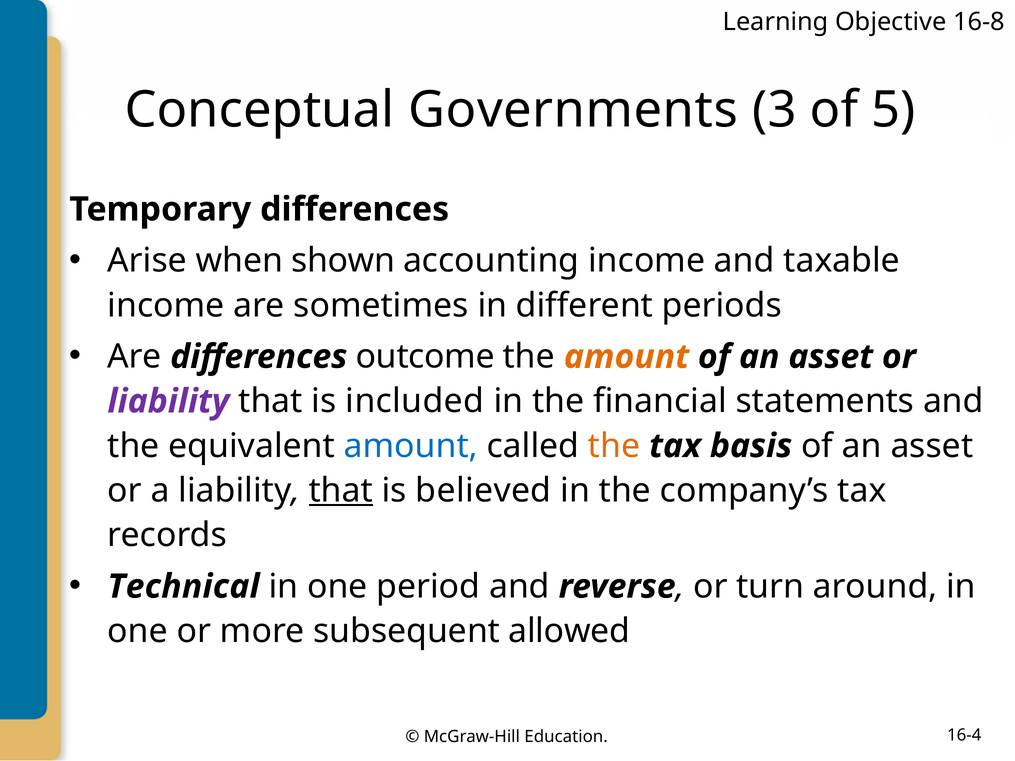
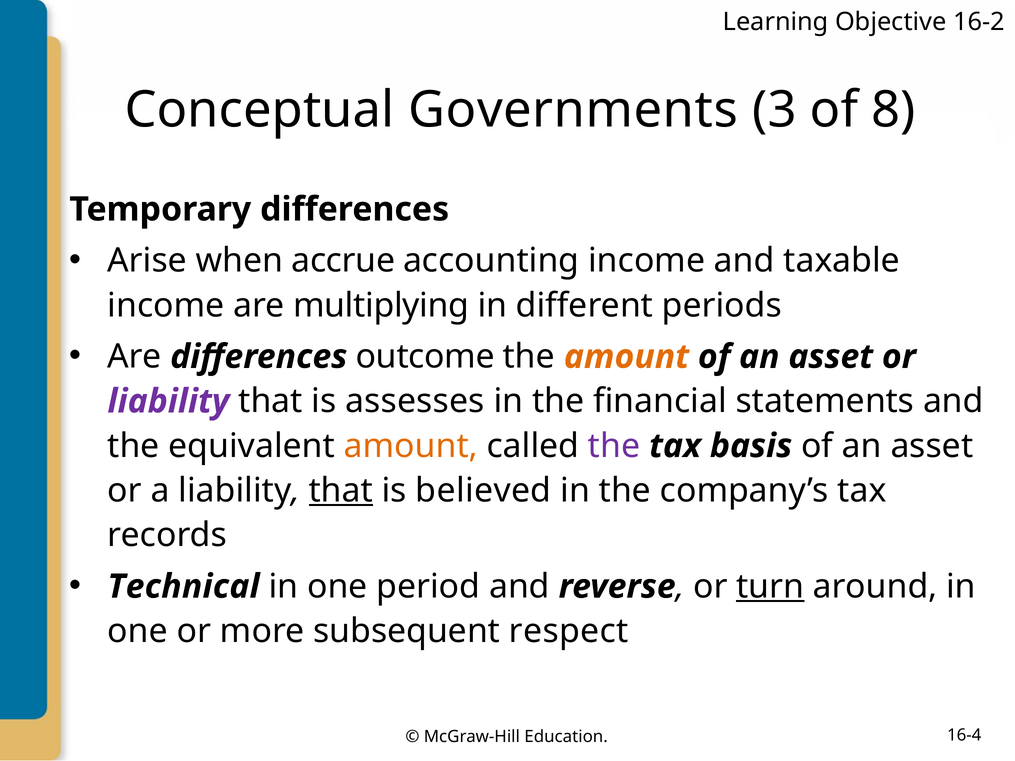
16-8: 16-8 -> 16-2
5: 5 -> 8
shown: shown -> accrue
sometimes: sometimes -> multiplying
included: included -> assesses
amount at (411, 446) colour: blue -> orange
the at (614, 446) colour: orange -> purple
turn underline: none -> present
allowed: allowed -> respect
